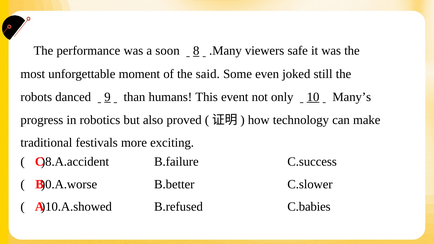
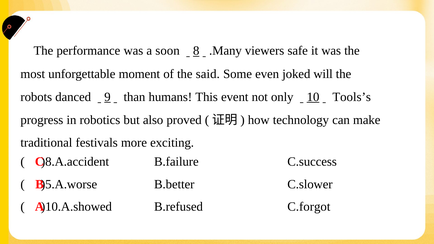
still: still -> will
Many’s: Many’s -> Tools’s
)0.A.worse: )0.A.worse -> )5.A.worse
C.babies: C.babies -> C.forgot
